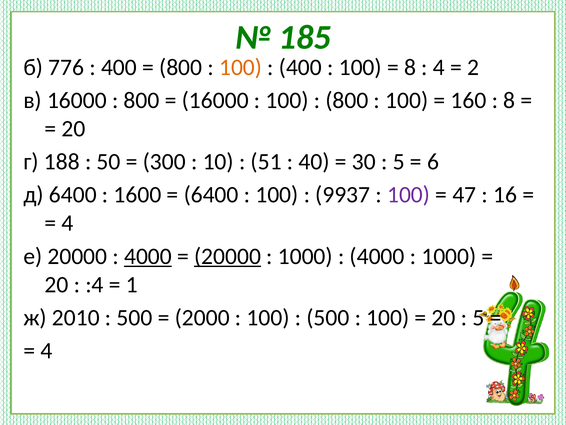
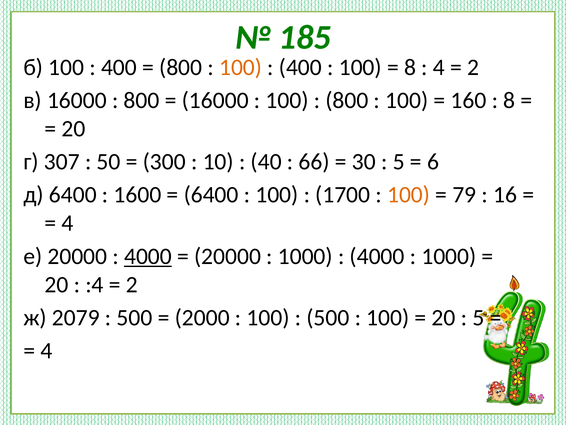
б 776: 776 -> 100
188: 188 -> 307
51: 51 -> 40
40: 40 -> 66
9937: 9937 -> 1700
100 at (409, 195) colour: purple -> orange
47: 47 -> 79
20000 at (228, 256) underline: present -> none
1 at (132, 284): 1 -> 2
2010: 2010 -> 2079
